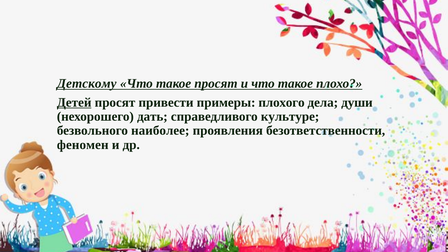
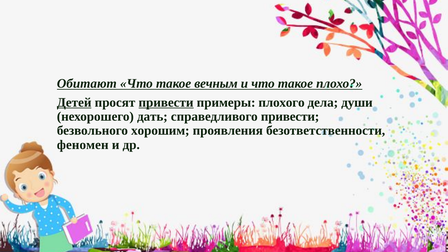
Детскому: Детскому -> Обитают
такое просят: просят -> вечным
привести at (166, 102) underline: none -> present
справедливого культуре: культуре -> привести
наиболее: наиболее -> хорошим
